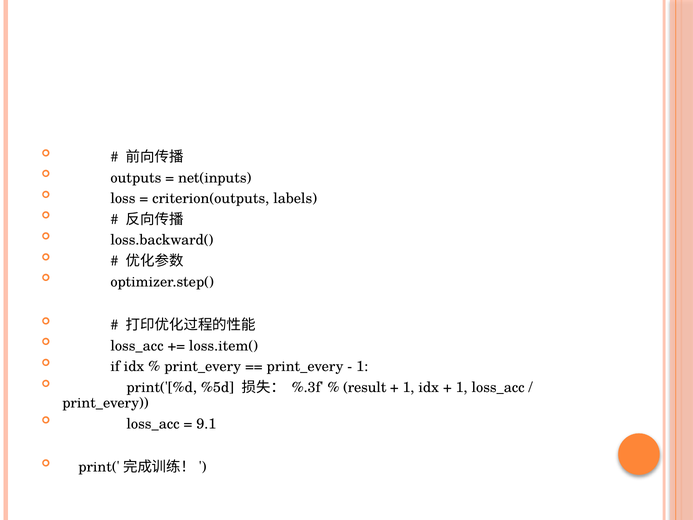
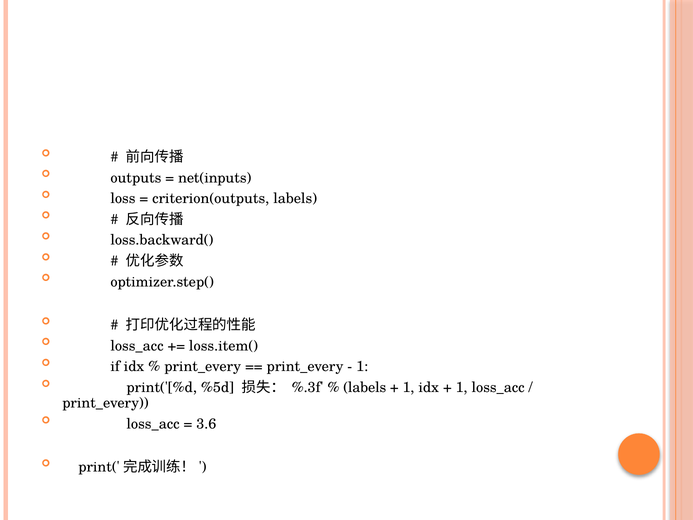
result at (365, 387): result -> labels
9.1: 9.1 -> 3.6
